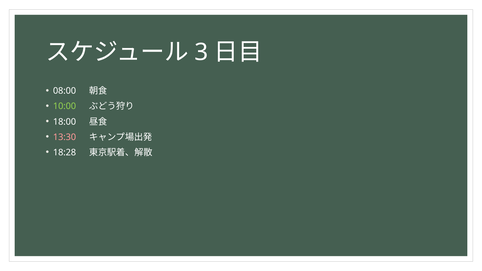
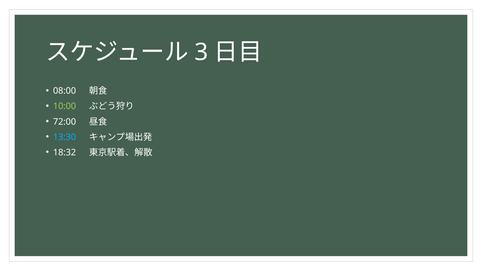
18:00: 18:00 -> 72:00
13:30 colour: pink -> light blue
18:28: 18:28 -> 18:32
